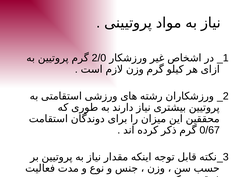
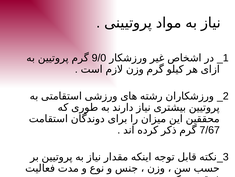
2/0: 2/0 -> 9/0
0/67: 0/67 -> 7/67
